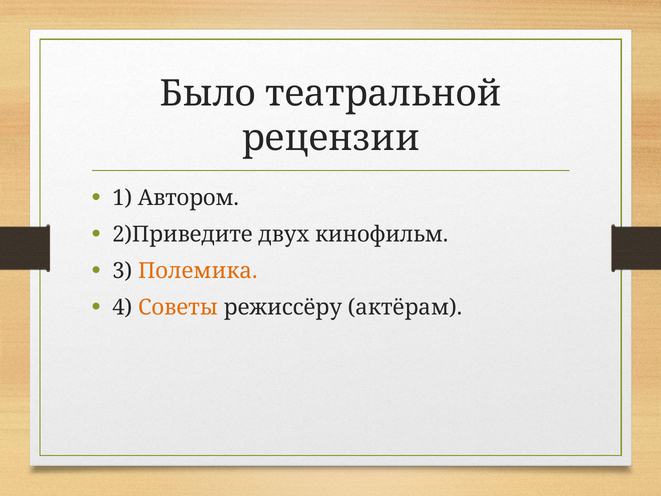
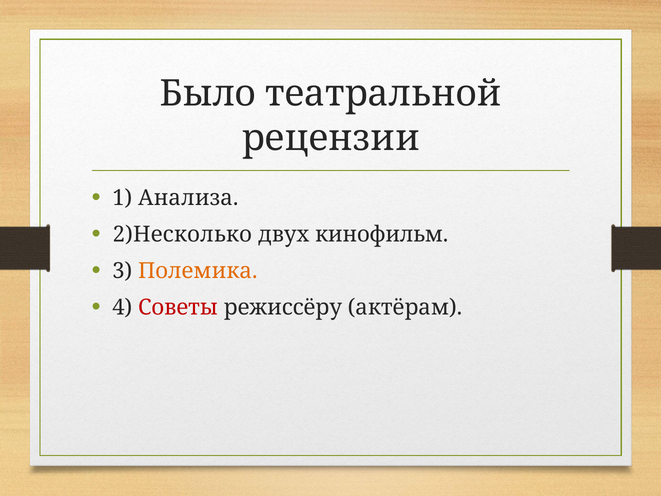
Автором: Автором -> Анализа
2)Приведите: 2)Приведите -> 2)Несколько
Советы colour: orange -> red
